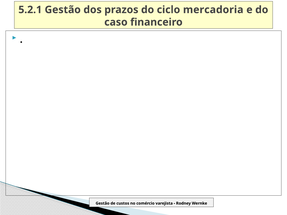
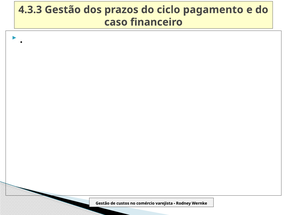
5.2.1: 5.2.1 -> 4.3.3
mercadoria: mercadoria -> pagamento
